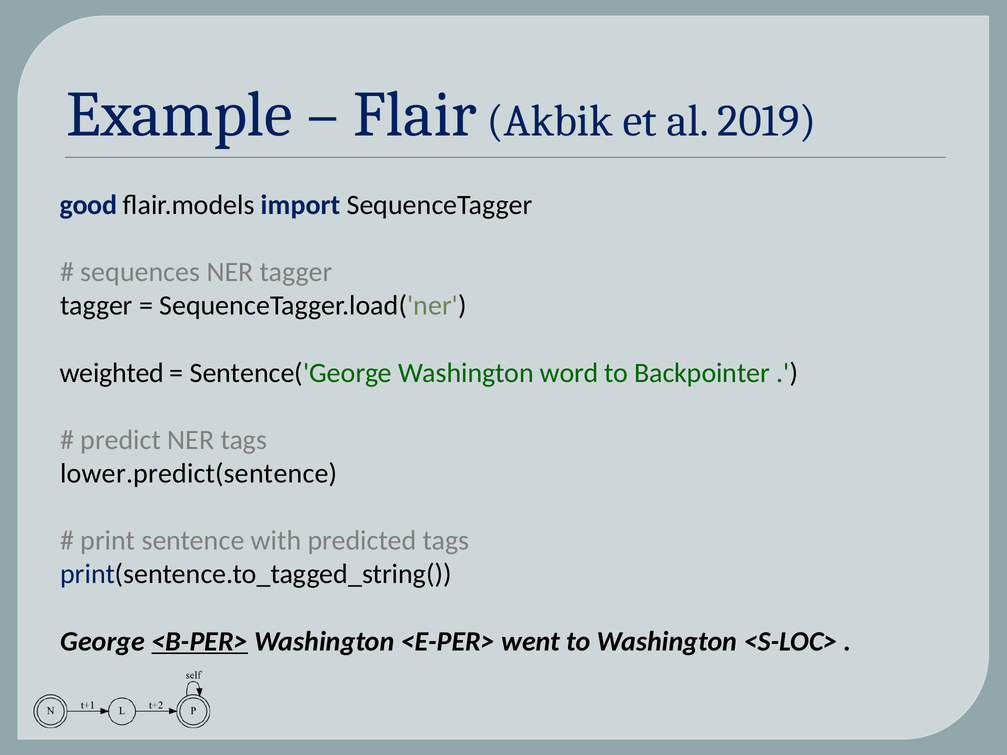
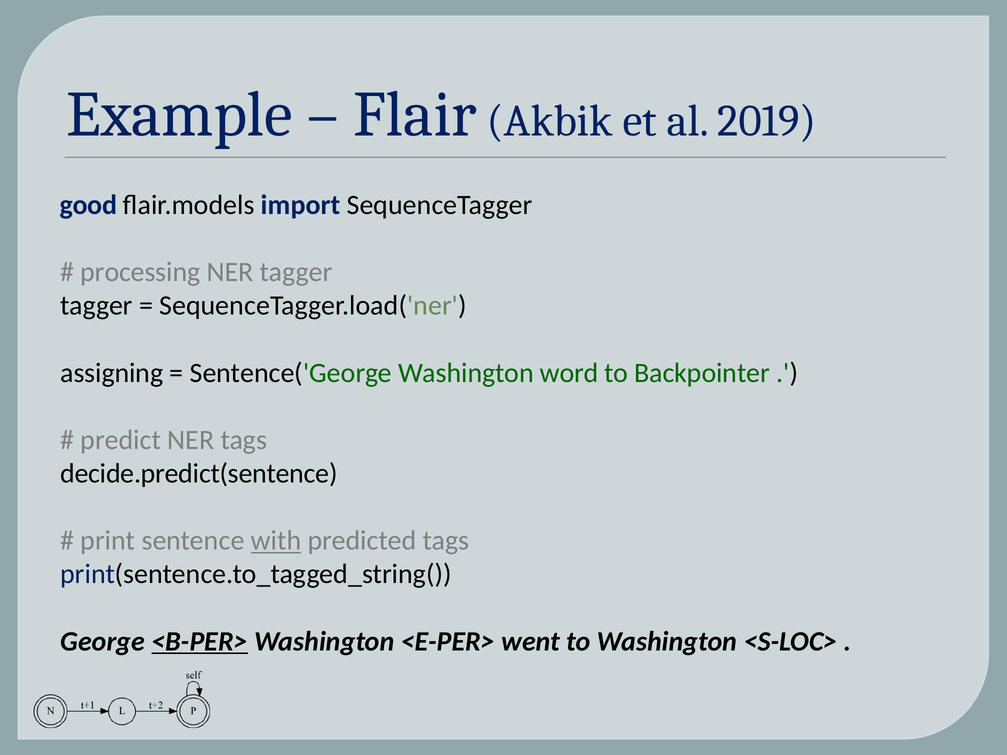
sequences: sequences -> processing
weighted: weighted -> assigning
lower.predict(sentence: lower.predict(sentence -> decide.predict(sentence
with underline: none -> present
